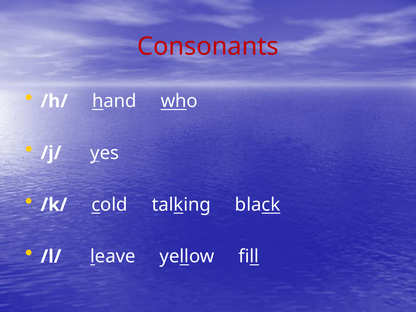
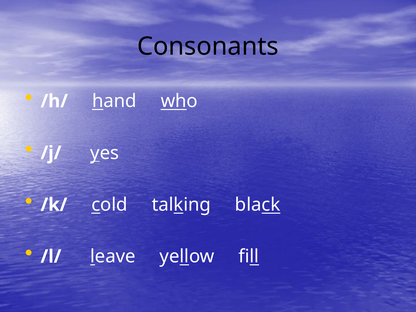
Consonants colour: red -> black
